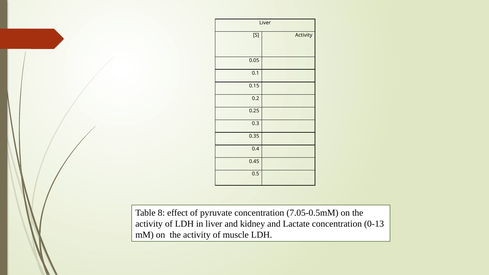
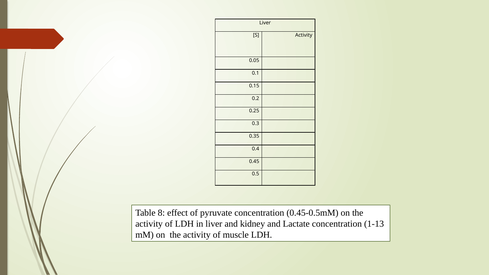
7.05-0.5mM: 7.05-0.5mM -> 0.45-0.5mM
0-13: 0-13 -> 1-13
